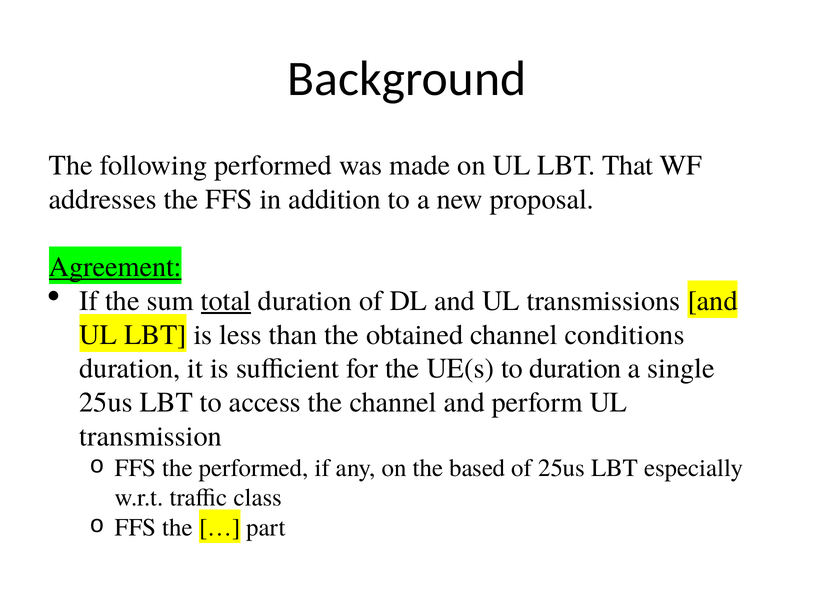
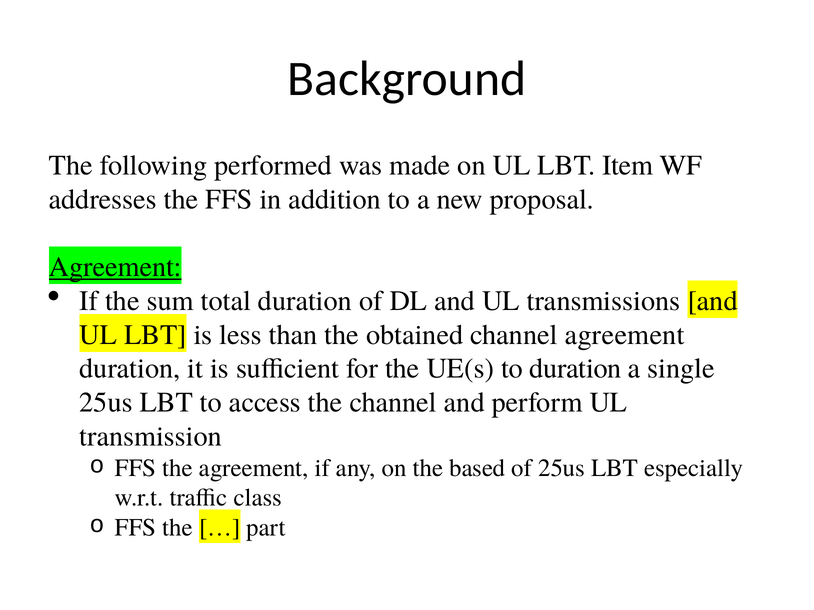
That: That -> Item
total underline: present -> none
channel conditions: conditions -> agreement
the performed: performed -> agreement
